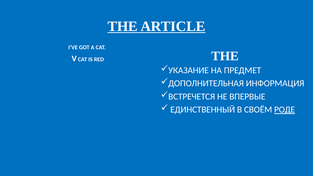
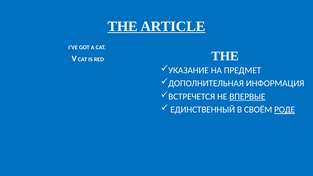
ВПЕРВЫЕ underline: none -> present
